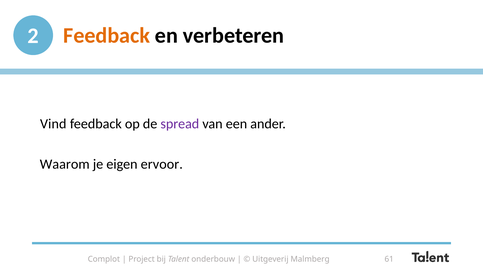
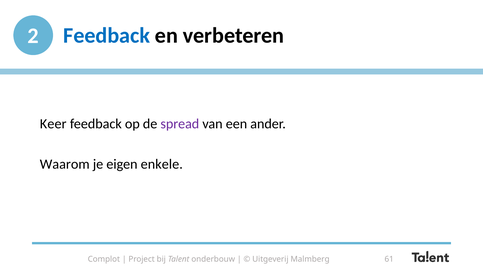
Feedback at (107, 35) colour: orange -> blue
Vind: Vind -> Keer
ervoor: ervoor -> enkele
